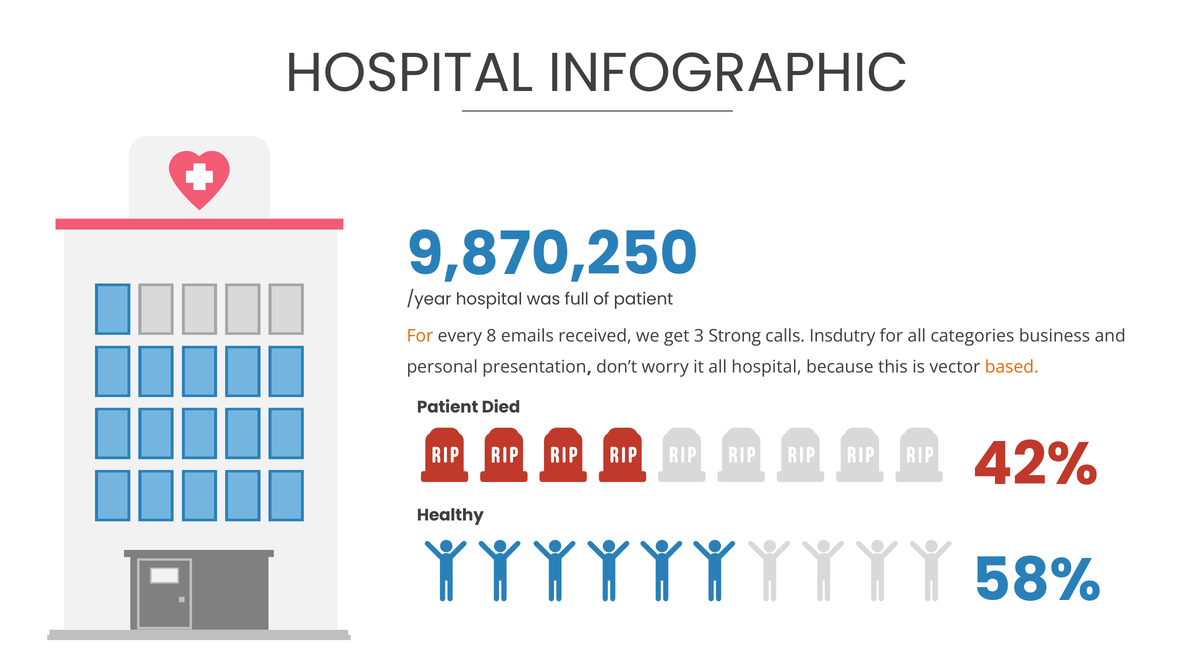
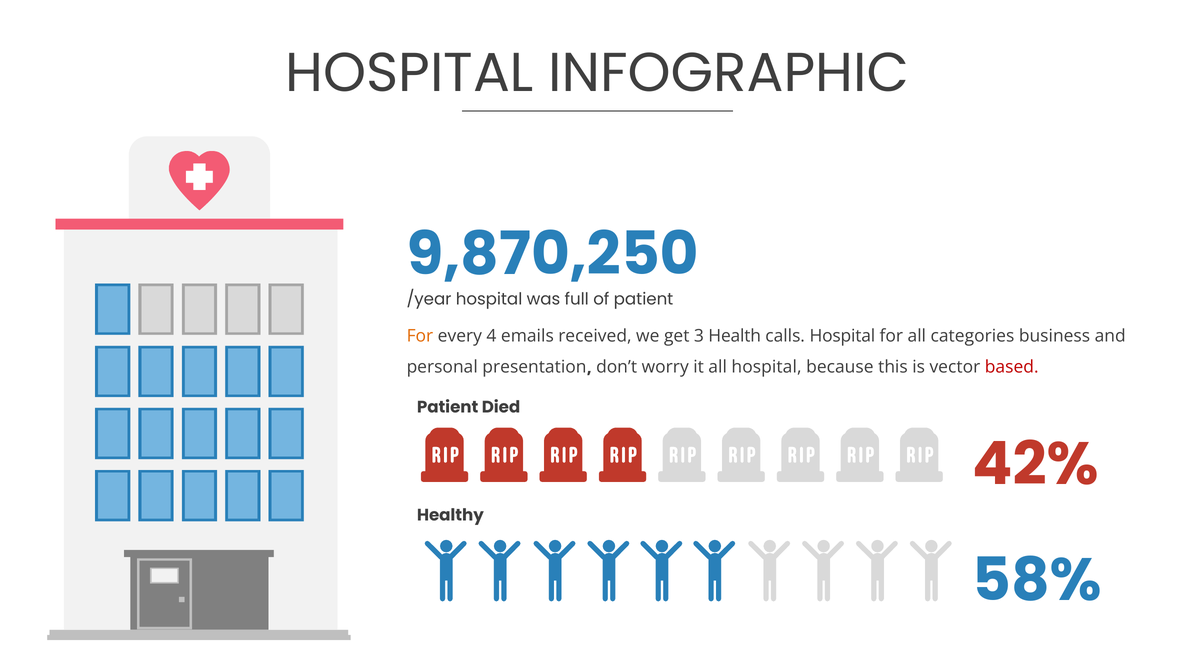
8: 8 -> 4
Strong: Strong -> Health
calls Insdutry: Insdutry -> Hospital
based colour: orange -> red
